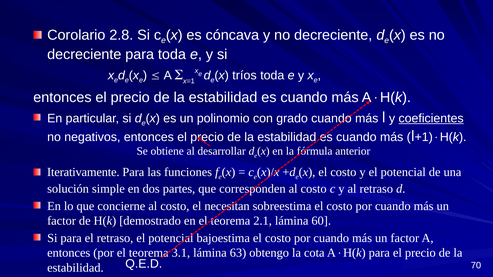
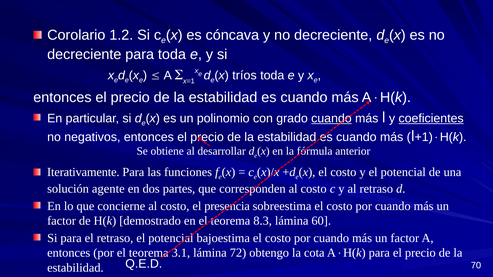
2.8: 2.8 -> 1.2
cuando at (331, 118) underline: none -> present
simple: simple -> agente
necesitan: necesitan -> presencia
2.1: 2.1 -> 8.3
63: 63 -> 72
